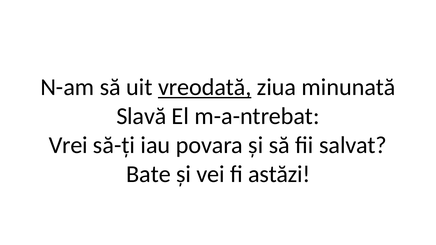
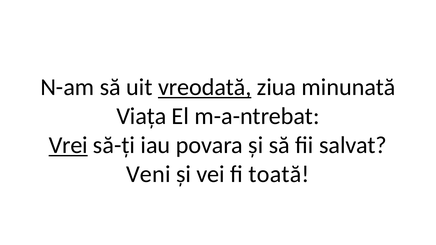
Slavă: Slavă -> Viața
Vrei underline: none -> present
Bate: Bate -> Veni
astăzi: astăzi -> toată
